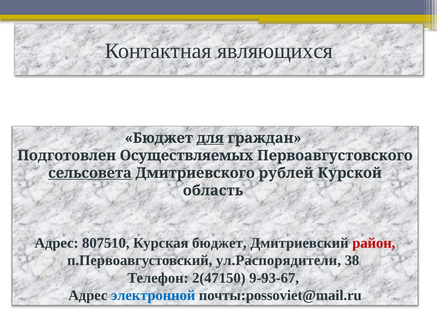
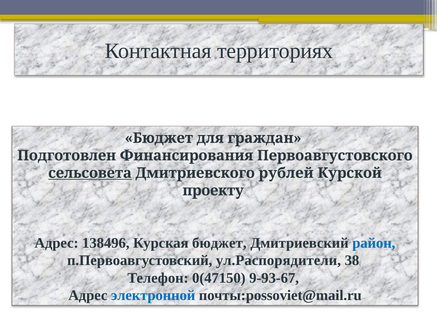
являющихся: являющихся -> территориях
для underline: present -> none
Осуществляемых: Осуществляемых -> Финансирования
область: область -> проекту
807510: 807510 -> 138496
район colour: red -> blue
2(47150: 2(47150 -> 0(47150
